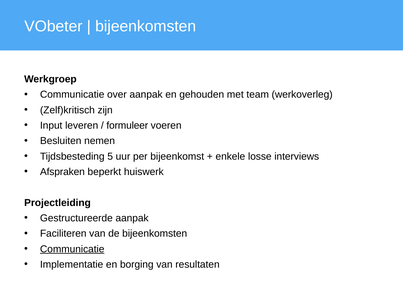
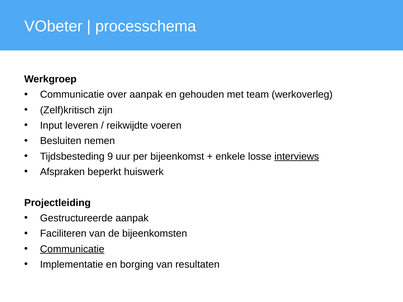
bijeenkomsten at (146, 26): bijeenkomsten -> processchema
formuleer: formuleer -> reikwijdte
5: 5 -> 9
interviews underline: none -> present
